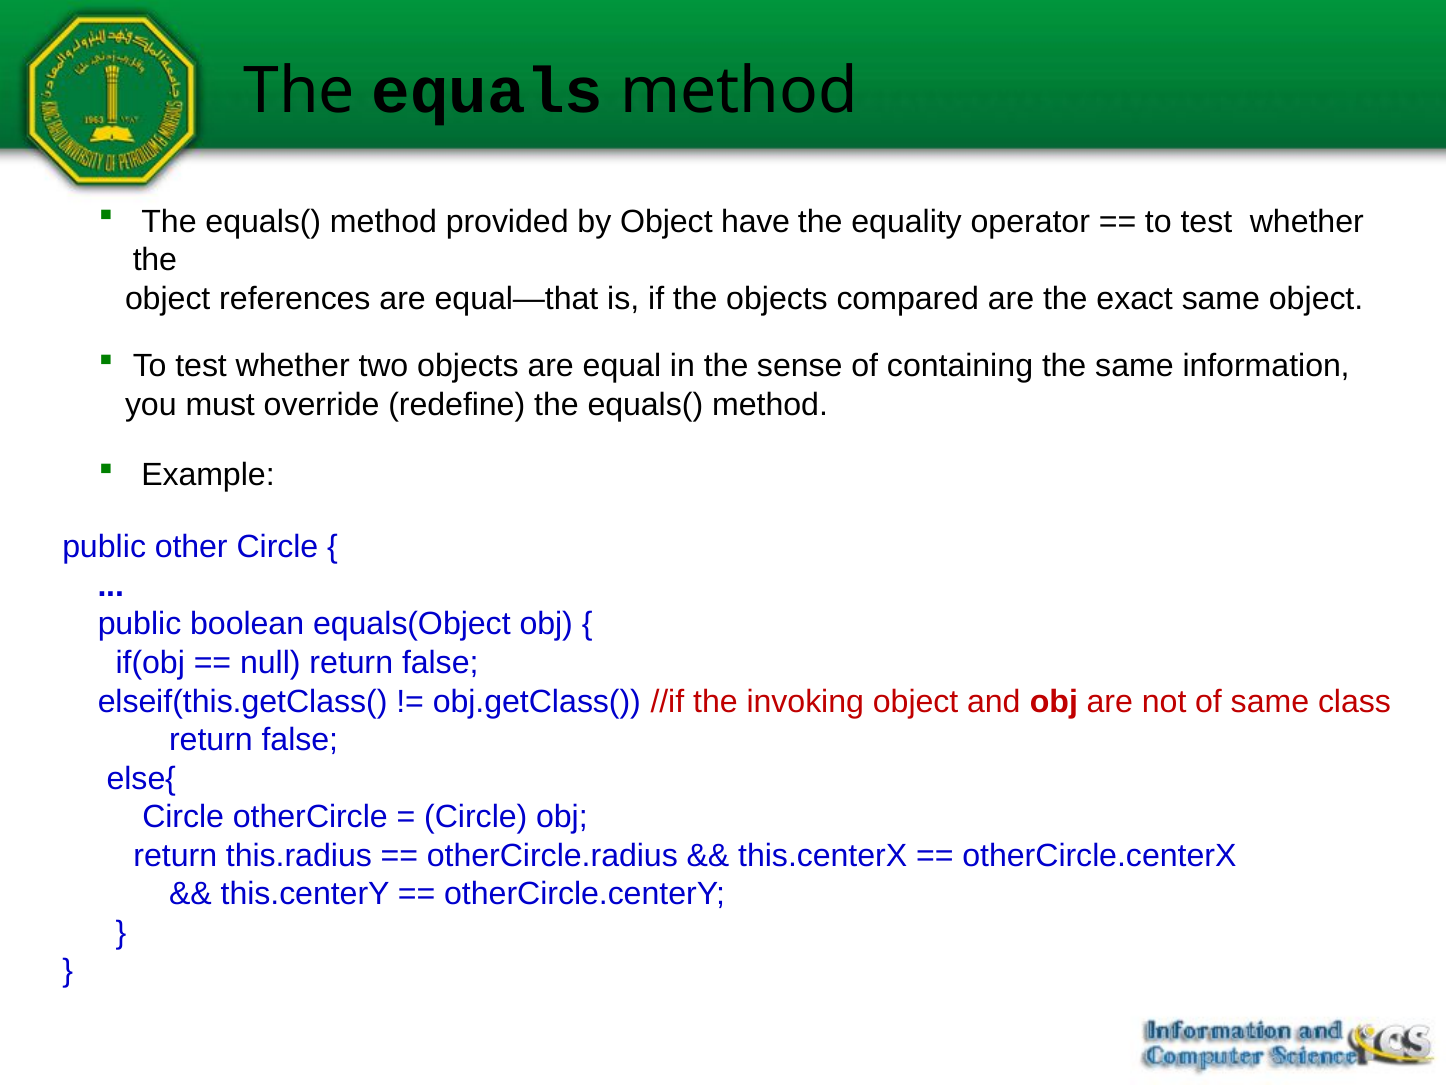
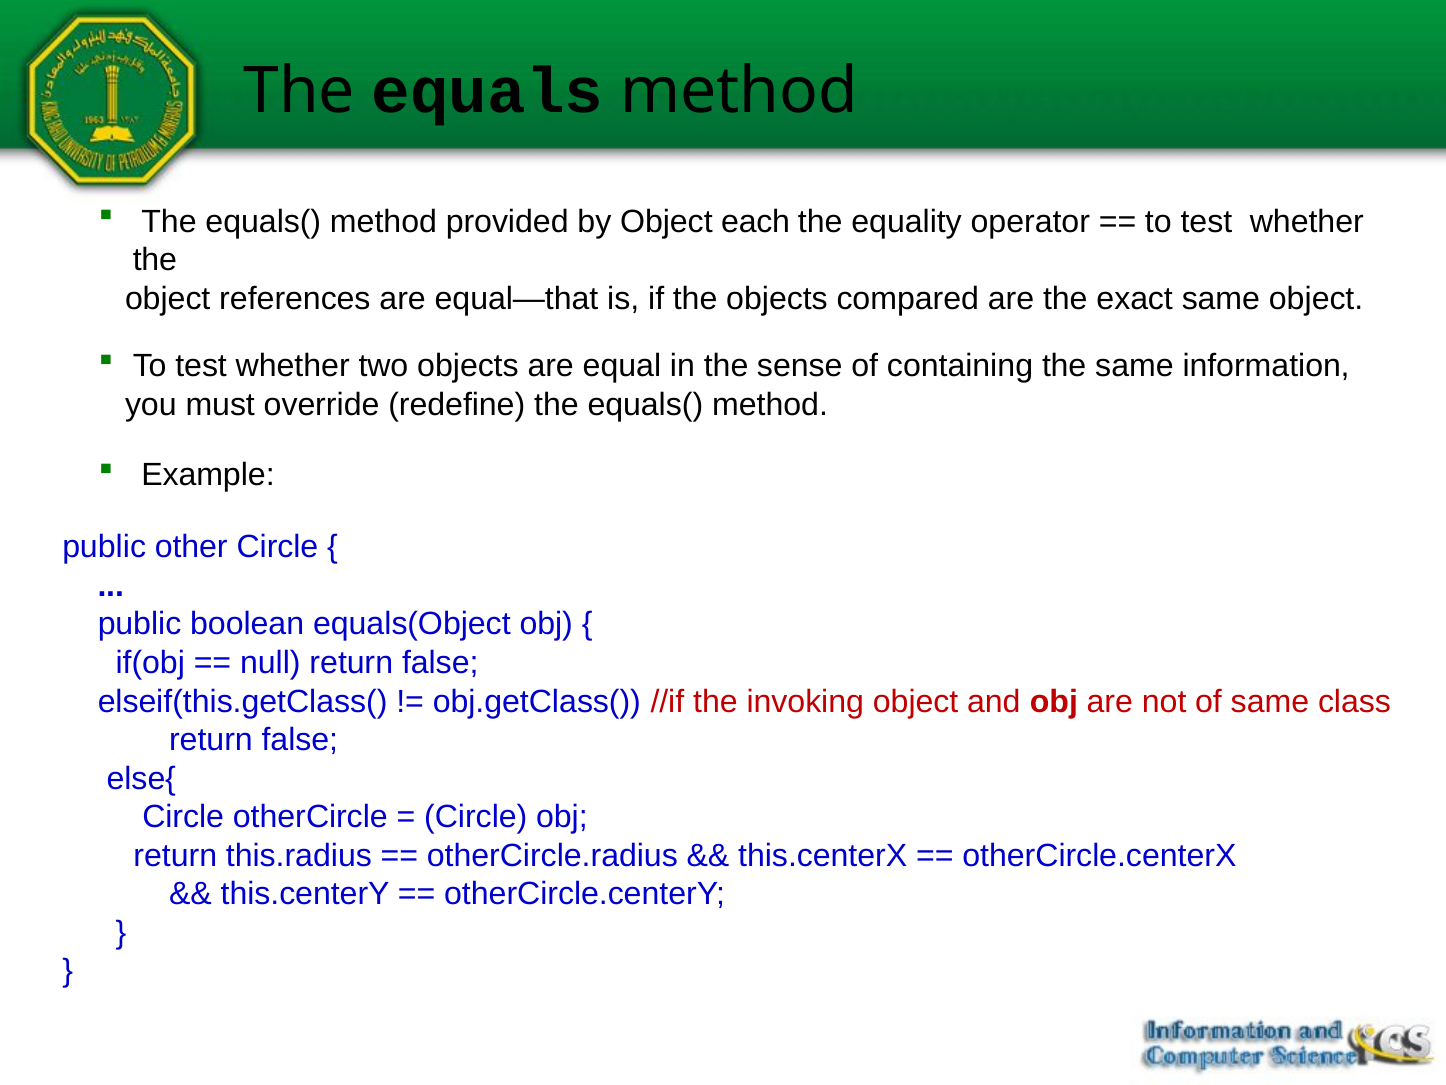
have: have -> each
